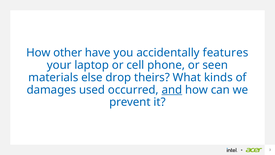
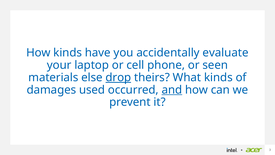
How other: other -> kinds
features: features -> evaluate
drop underline: none -> present
